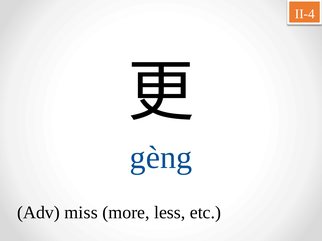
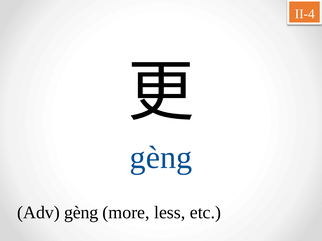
Adv miss: miss -> gèng
